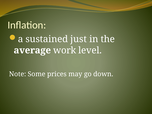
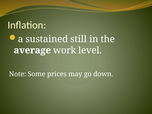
just: just -> still
